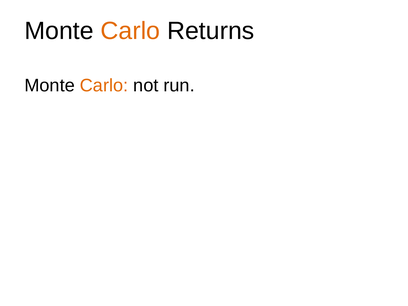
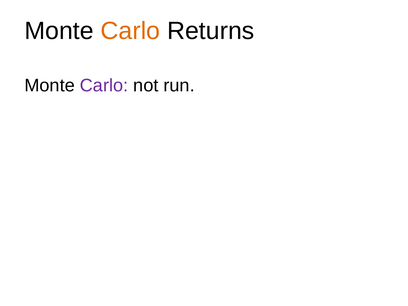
Carlo at (104, 86) colour: orange -> purple
